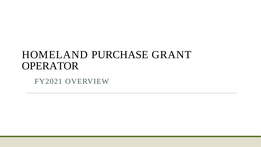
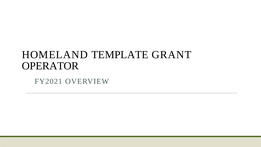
PURCHASE: PURCHASE -> TEMPLATE
